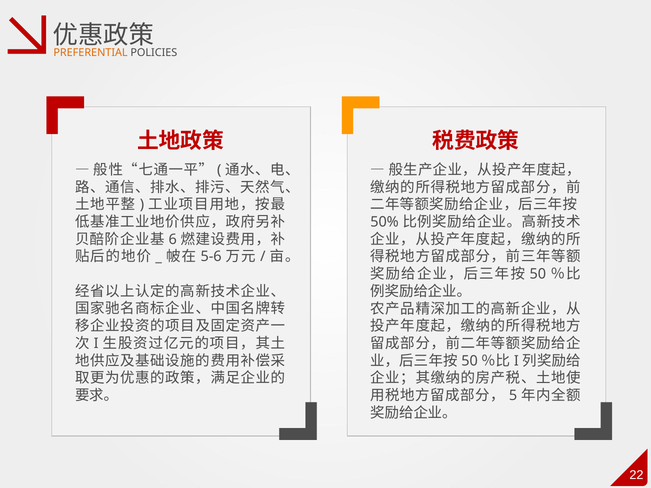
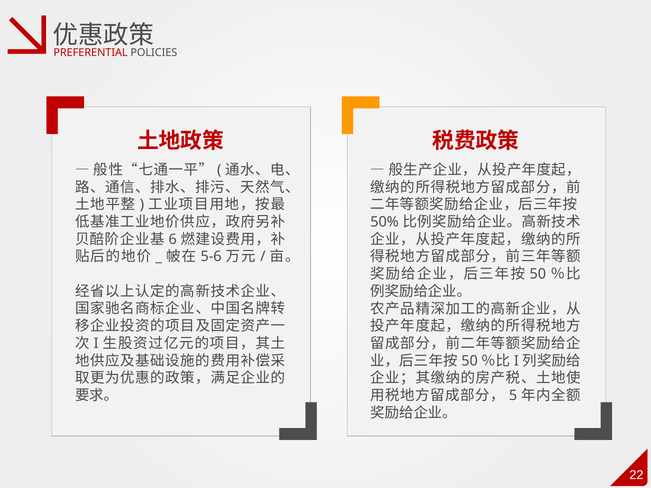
PREFERENTIAL colour: orange -> red
